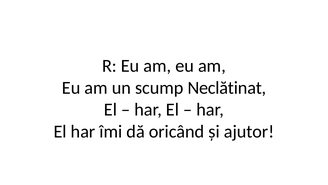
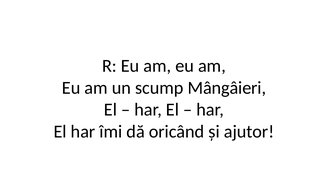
Neclătinat: Neclătinat -> Mângâieri
